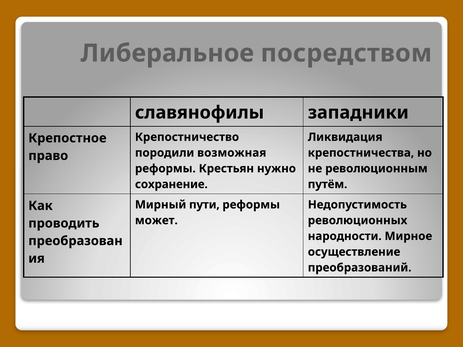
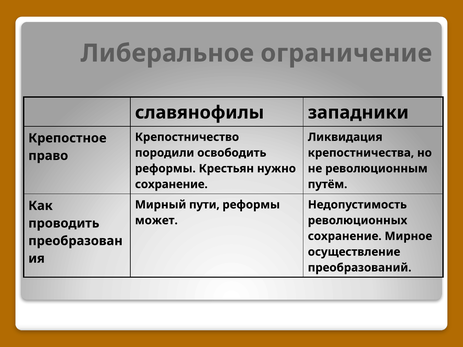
посредством: посредством -> ограничение
возможная: возможная -> освободить
народности at (345, 236): народности -> сохранение
